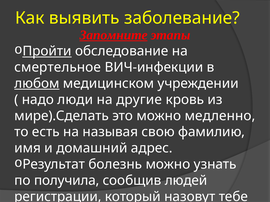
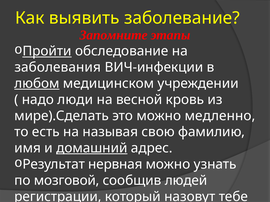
Запомните underline: present -> none
смертельное: смертельное -> заболевания
другие: другие -> весной
домашний underline: none -> present
болезнь: болезнь -> нервная
получила: получила -> мозговой
